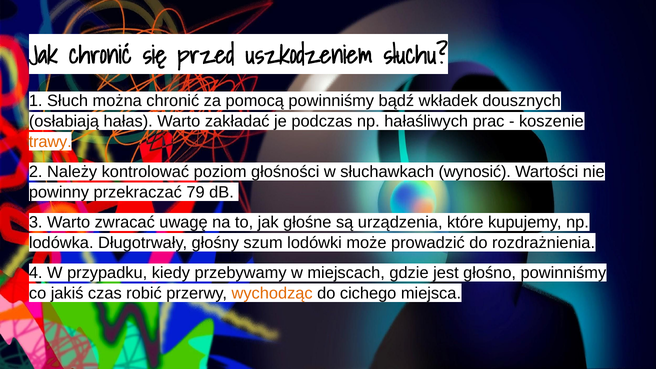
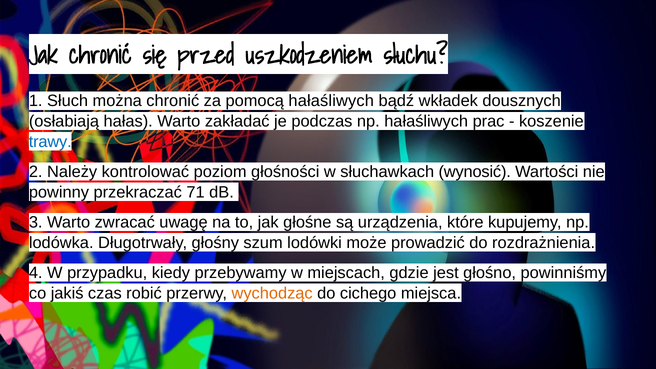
pomocą powinniśmy: powinniśmy -> hałaśliwych
trawy colour: orange -> blue
79: 79 -> 71
